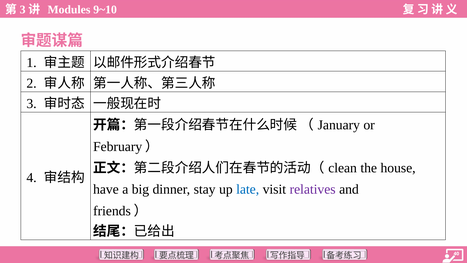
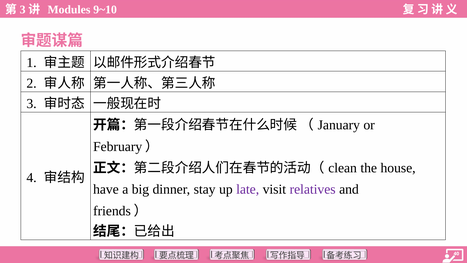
late colour: blue -> purple
